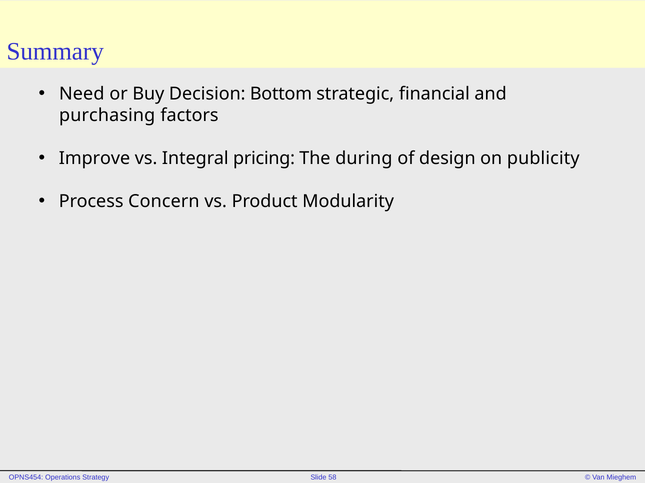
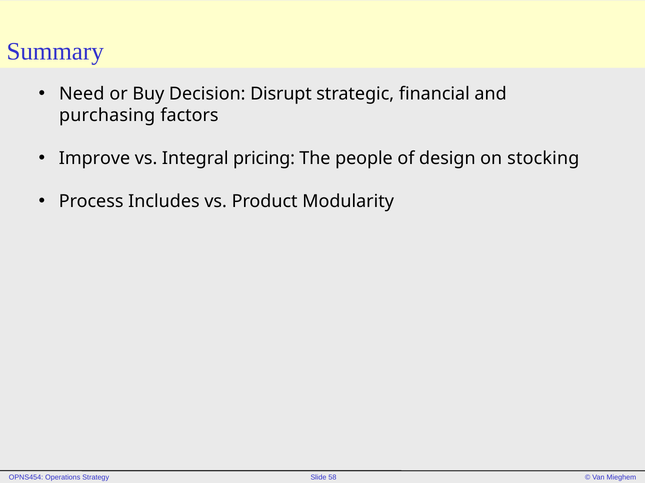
Bottom: Bottom -> Disrupt
during: during -> people
publicity: publicity -> stocking
Concern: Concern -> Includes
